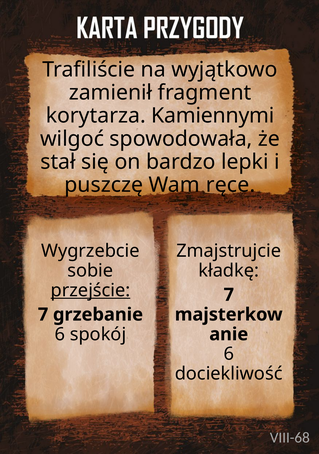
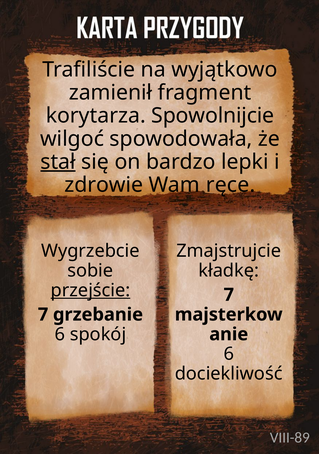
Kamiennymi: Kamiennymi -> Spowolnijcie
stał underline: none -> present
puszczę: puszczę -> zdrowie
VIII-68: VIII-68 -> VIII-89
